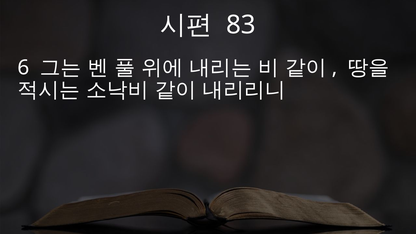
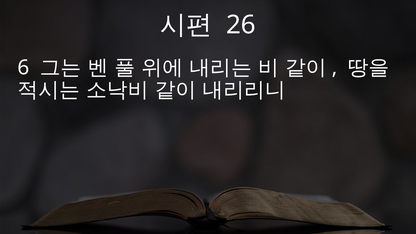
83: 83 -> 26
